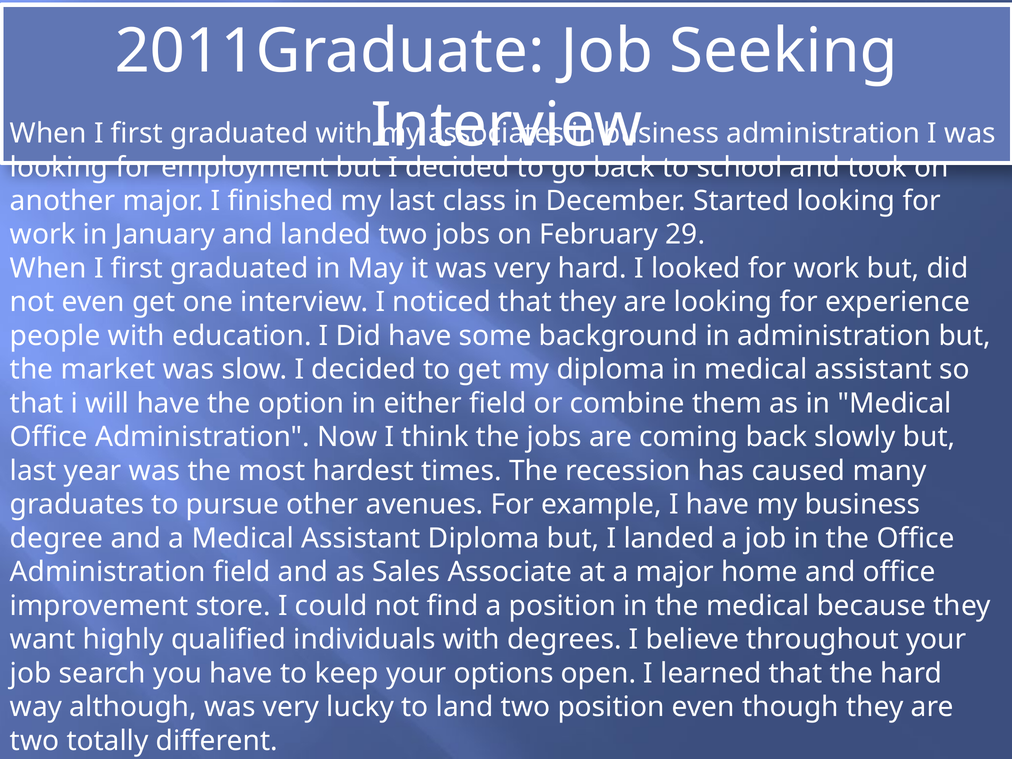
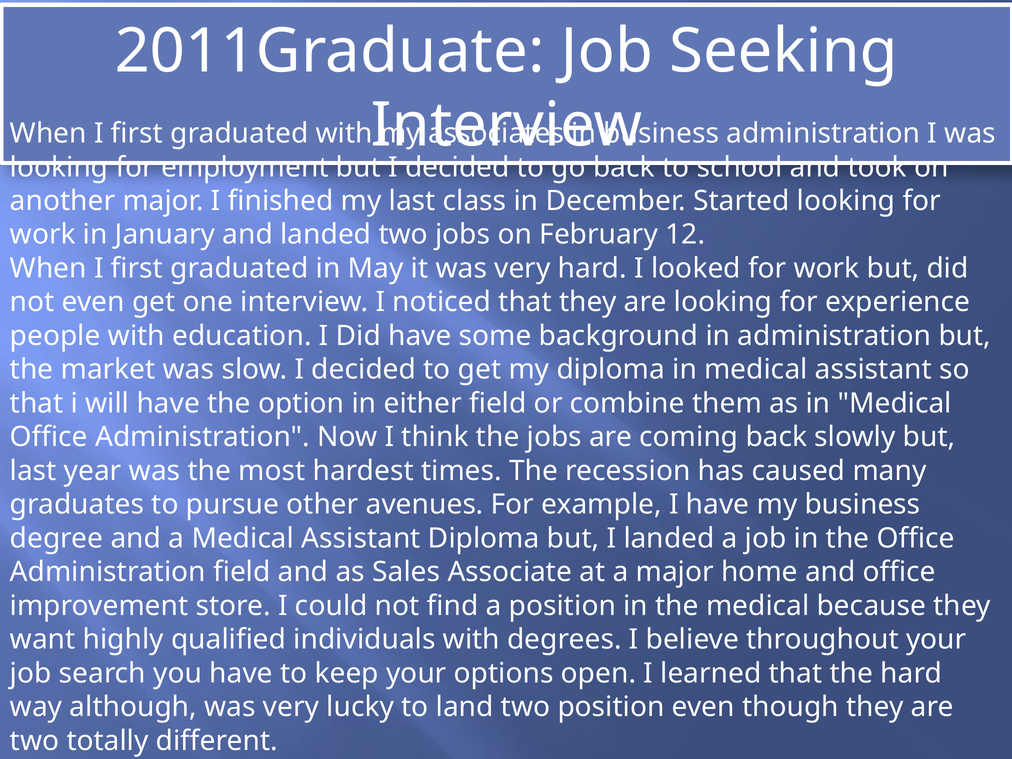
29: 29 -> 12
